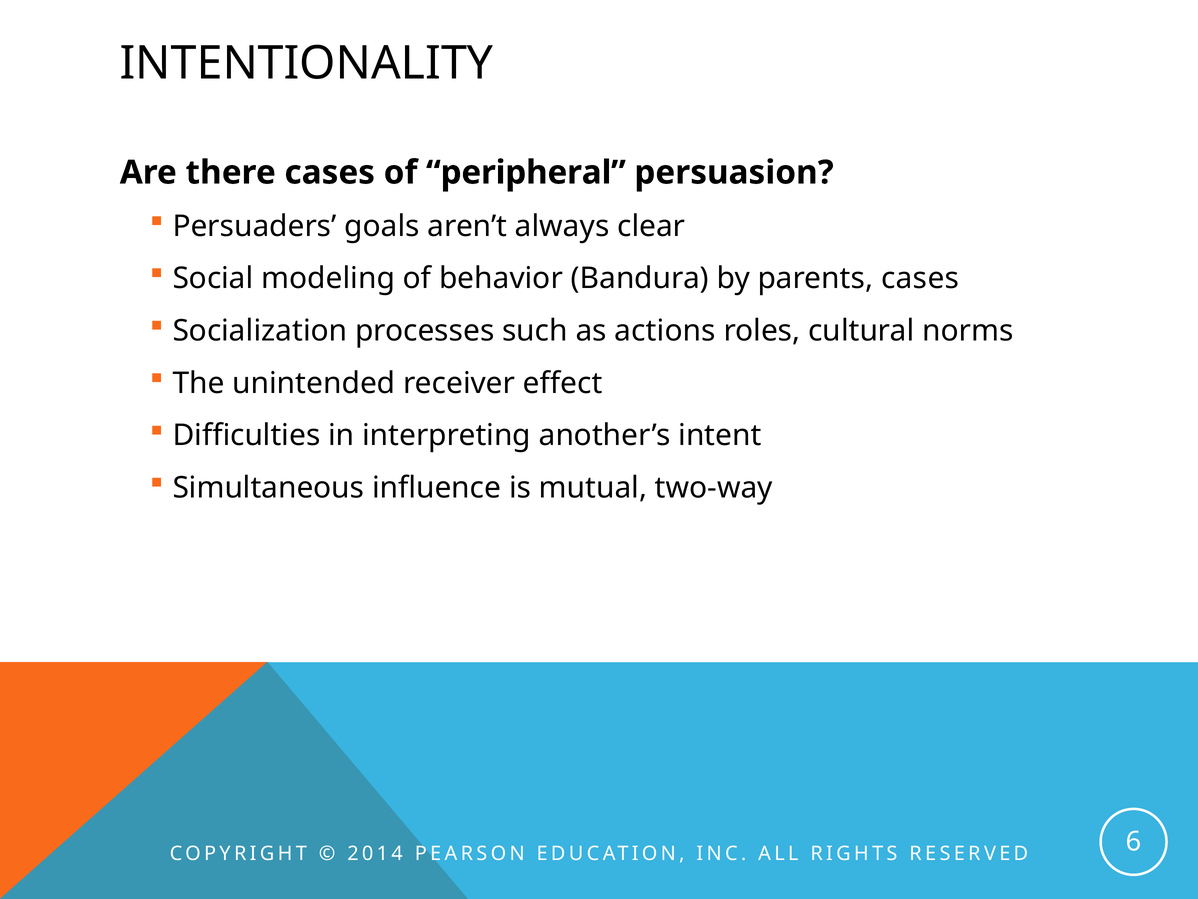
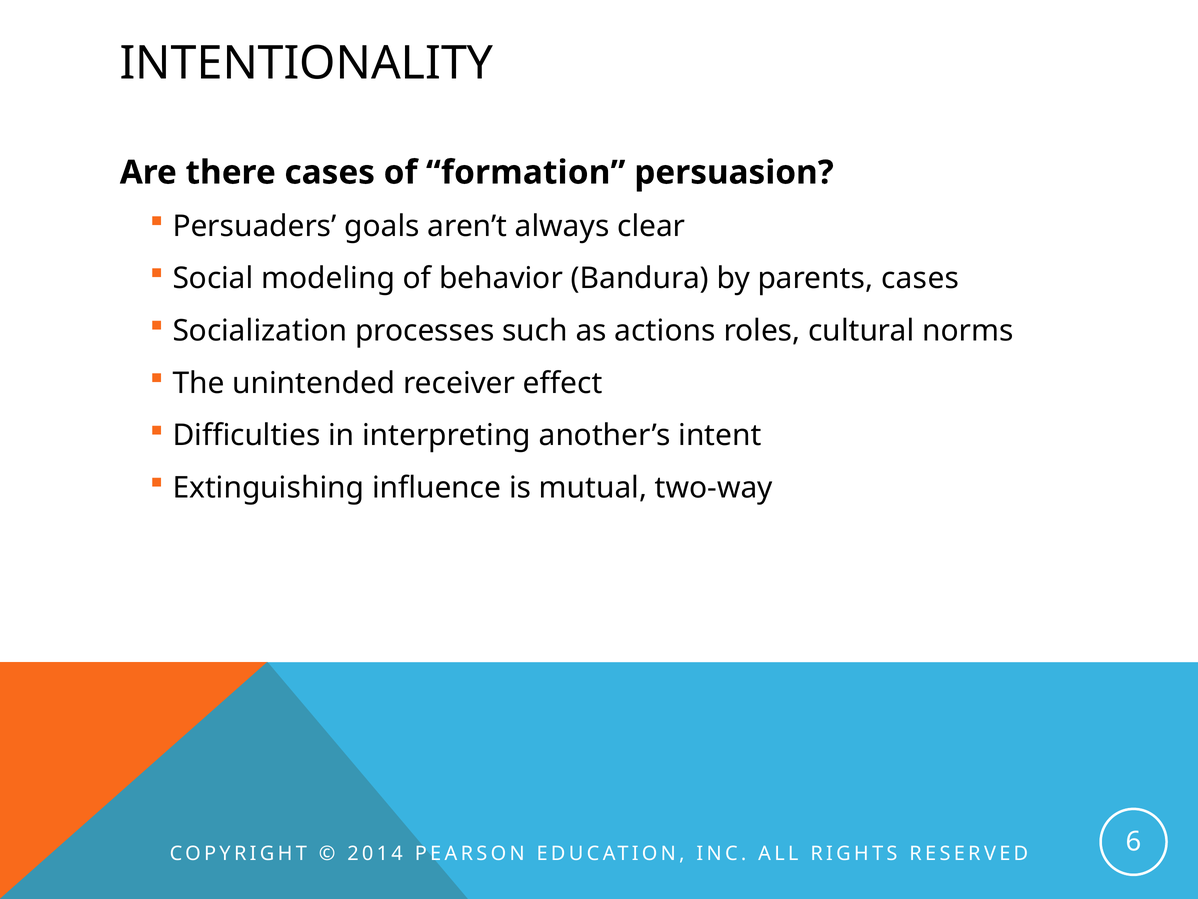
peripheral: peripheral -> formation
Simultaneous: Simultaneous -> Extinguishing
